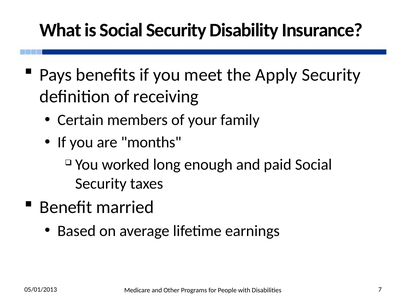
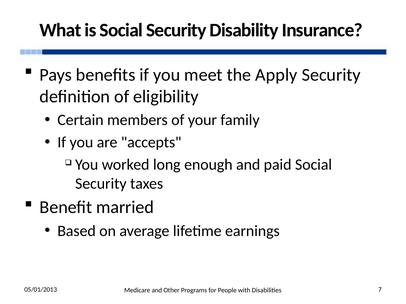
receiving: receiving -> eligibility
months: months -> accepts
